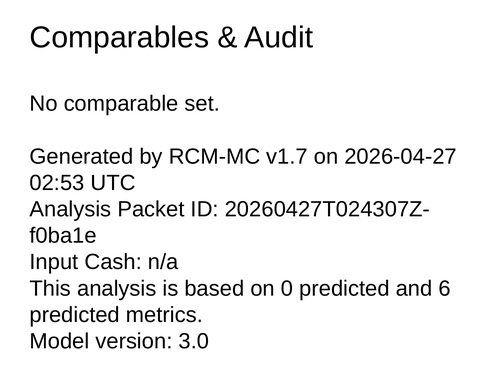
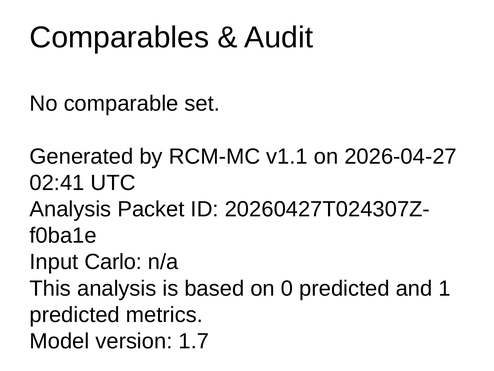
v1.7: v1.7 -> v1.1
02:53: 02:53 -> 02:41
Cash: Cash -> Carlo
6: 6 -> 1
3.0: 3.0 -> 1.7
